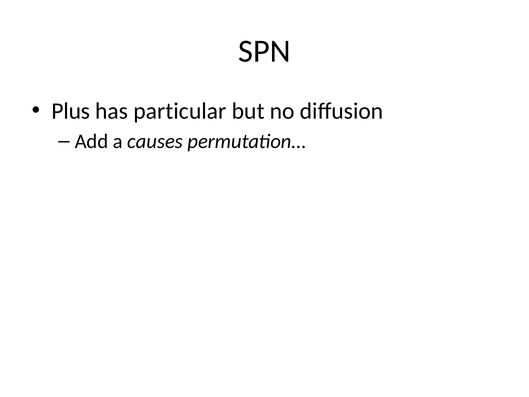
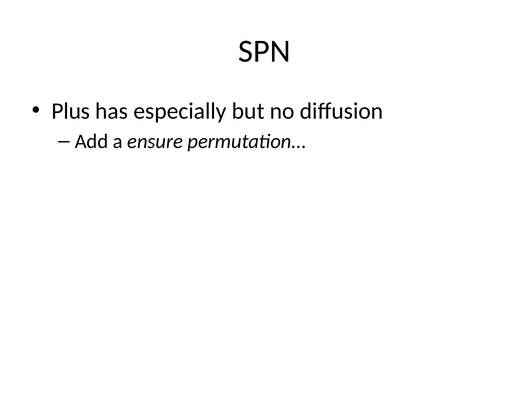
particular: particular -> especially
causes: causes -> ensure
